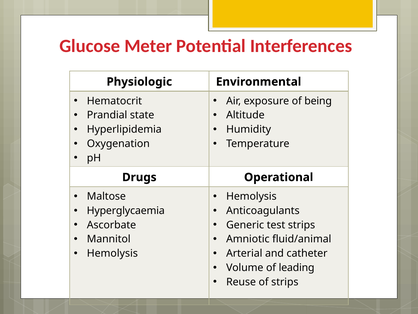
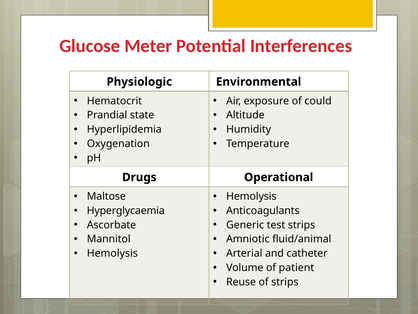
being: being -> could
leading: leading -> patient
